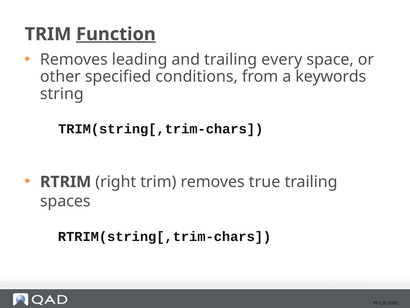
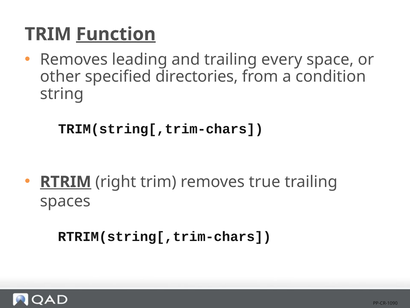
conditions: conditions -> directories
keywords: keywords -> condition
RTRIM underline: none -> present
